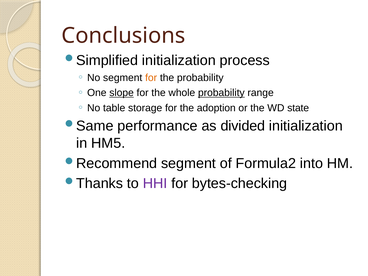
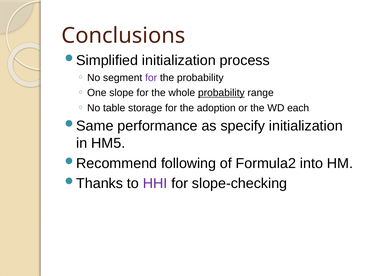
for at (151, 78) colour: orange -> purple
slope underline: present -> none
state: state -> each
divided: divided -> specify
segment at (189, 163): segment -> following
bytes-checking: bytes-checking -> slope-checking
